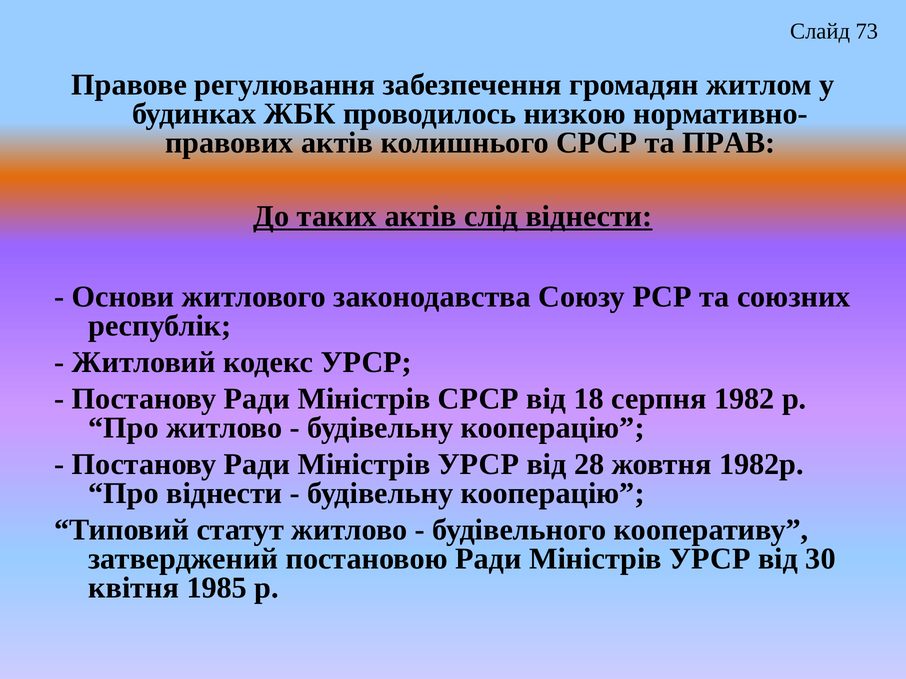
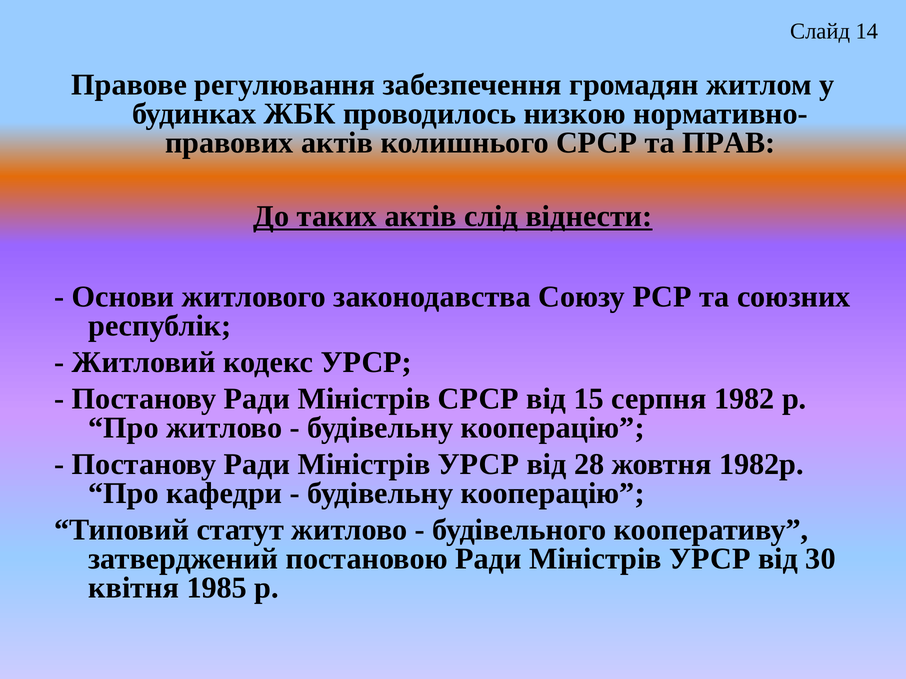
73: 73 -> 14
18: 18 -> 15
Про віднести: віднести -> кафедри
